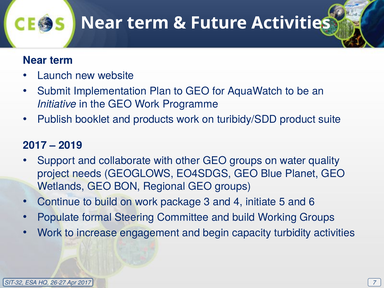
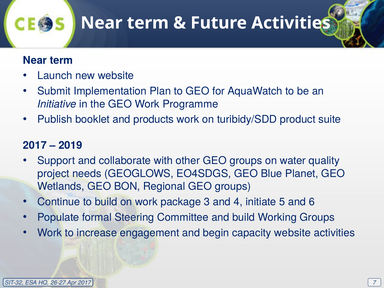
capacity turbidity: turbidity -> website
